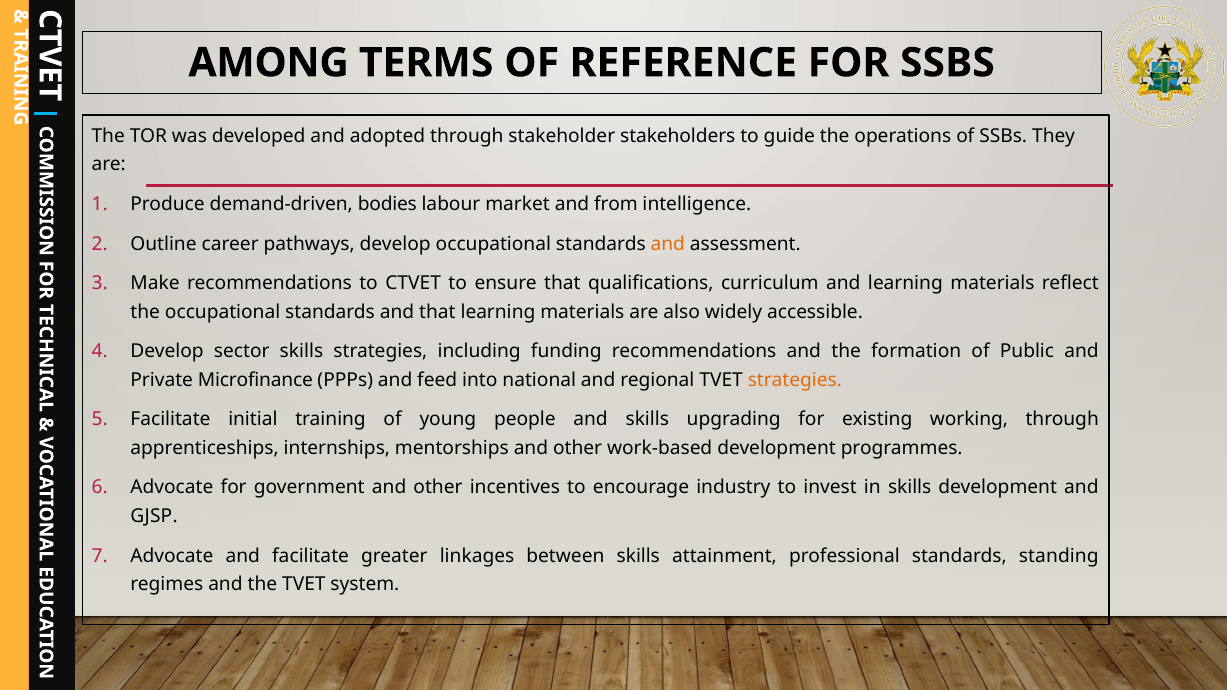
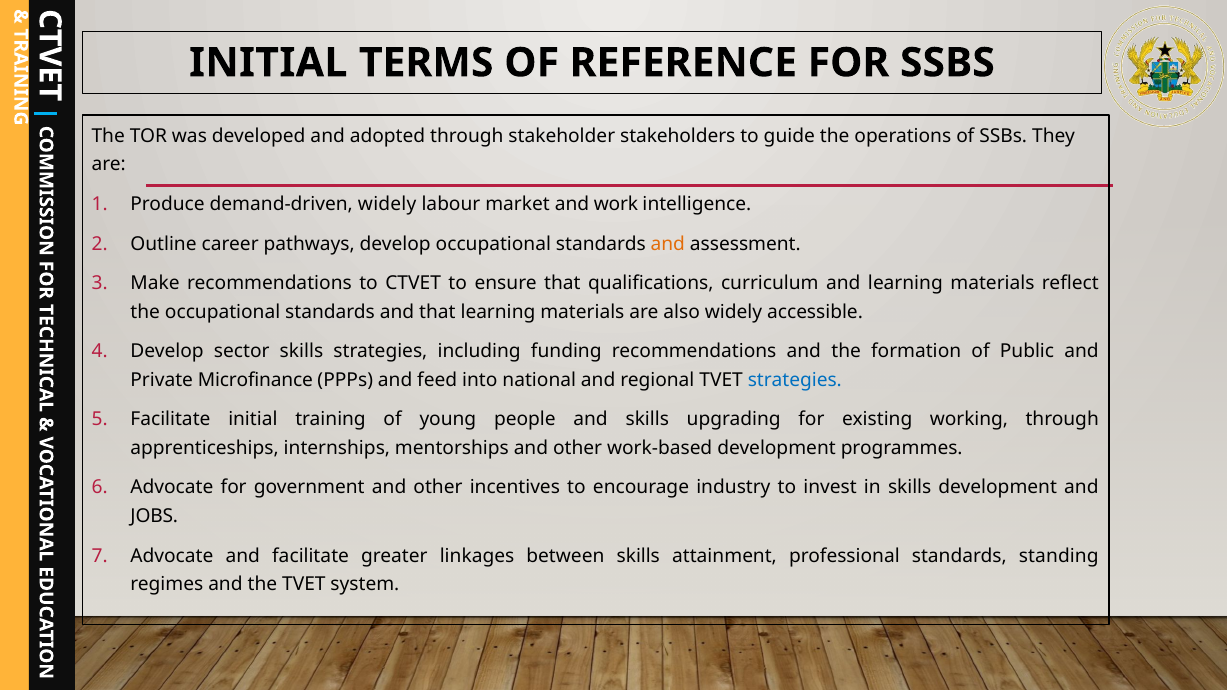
AMONG at (269, 63): AMONG -> INITIAL
demand-driven bodies: bodies -> widely
from: from -> work
strategies at (795, 380) colour: orange -> blue
GJSP: GJSP -> JOBS
